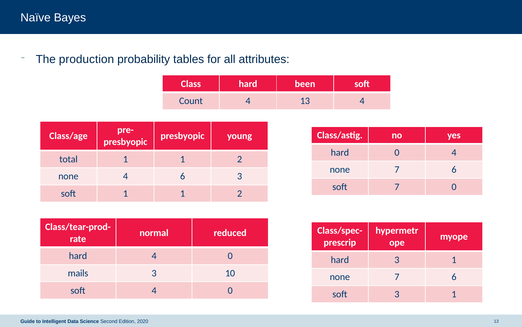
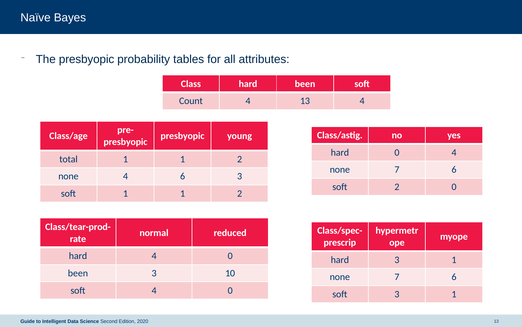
The production: production -> presbyopic
soft 7: 7 -> 2
mails at (78, 273): mails -> been
